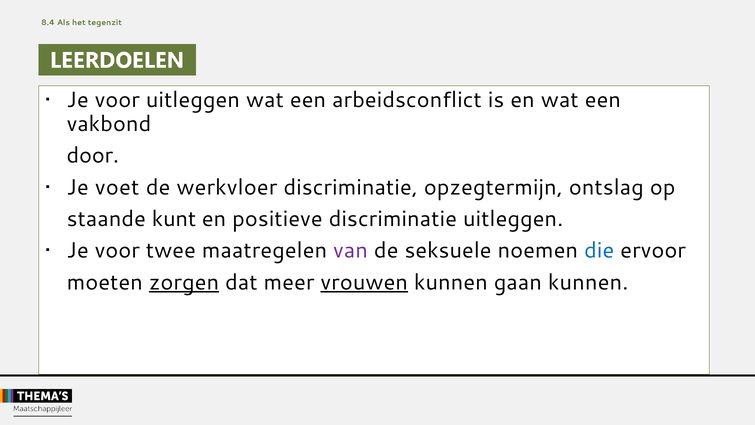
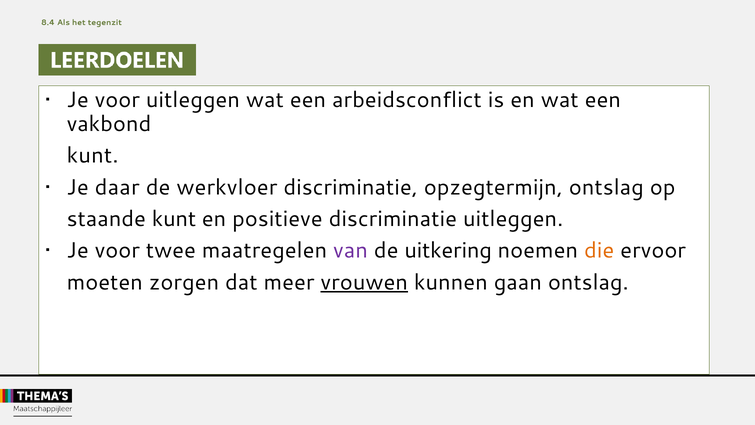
door at (93, 156): door -> kunt
voet: voet -> daar
seksuele: seksuele -> uitkering
die colour: blue -> orange
zorgen underline: present -> none
gaan kunnen: kunnen -> ontslag
